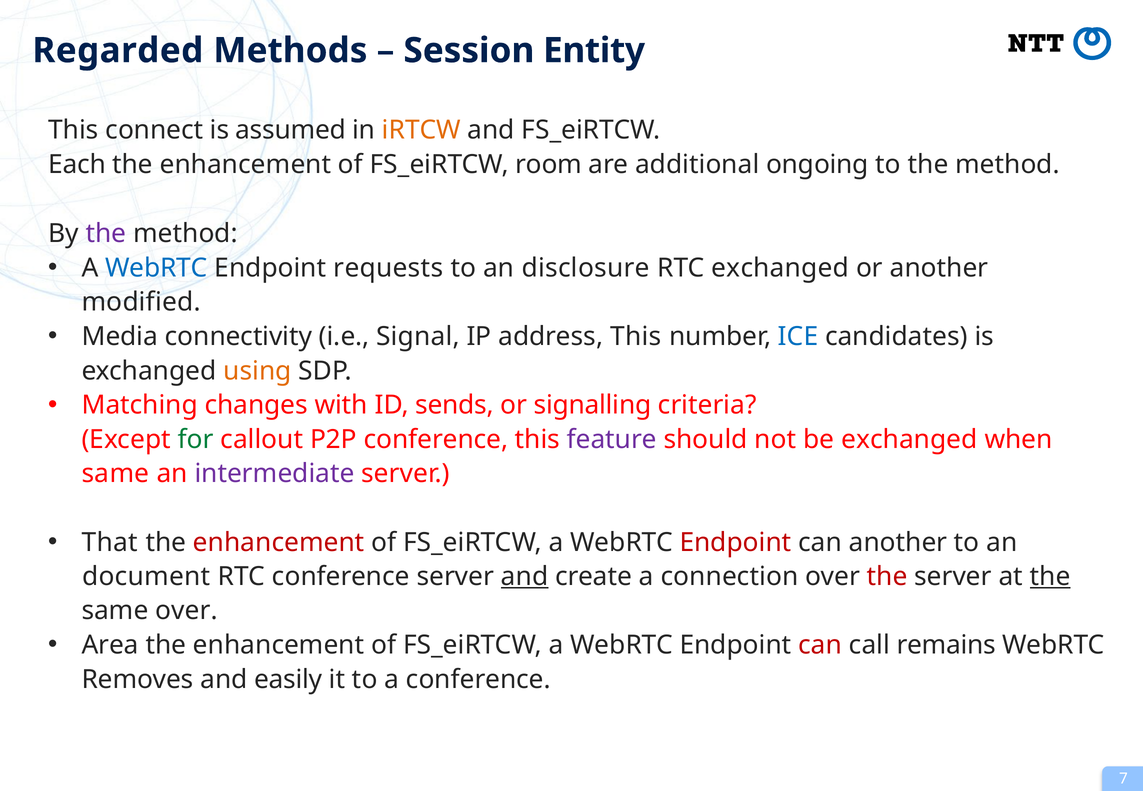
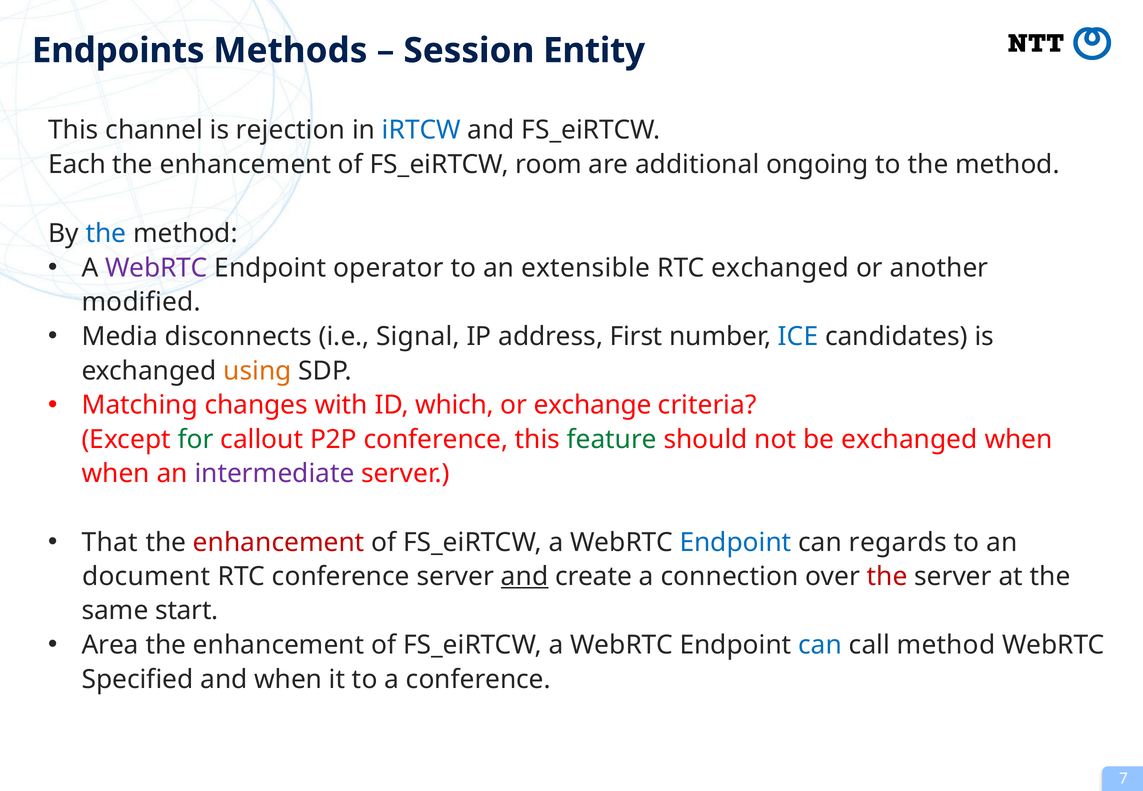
Regarded: Regarded -> Endpoints
connect: connect -> channel
assumed: assumed -> rejection
iRTCW colour: orange -> blue
the at (106, 234) colour: purple -> blue
WebRTC at (156, 268) colour: blue -> purple
requests: requests -> operator
disclosure: disclosure -> extensible
connectivity: connectivity -> disconnects
address This: This -> First
sends: sends -> which
signalling: signalling -> exchange
feature colour: purple -> green
same at (115, 474): same -> when
Endpoint at (736, 543) colour: red -> blue
can another: another -> regards
the at (1050, 577) underline: present -> none
same over: over -> start
can at (820, 645) colour: red -> blue
call remains: remains -> method
Removes: Removes -> Specified
and easily: easily -> when
